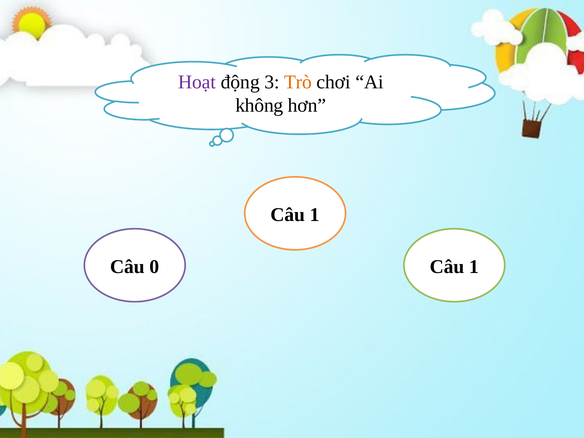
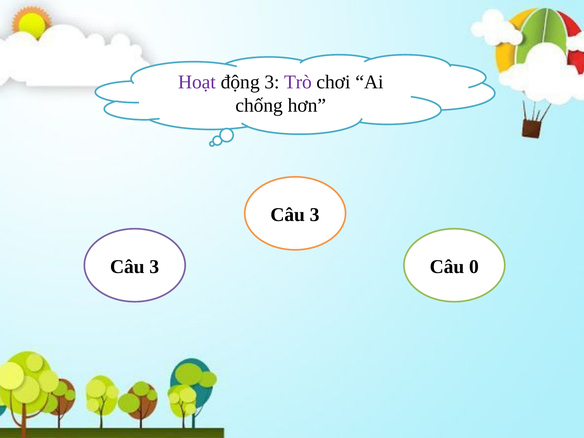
Trò colour: orange -> purple
không: không -> chống
1 at (315, 215): 1 -> 3
0 at (154, 267): 0 -> 3
1 at (474, 267): 1 -> 0
